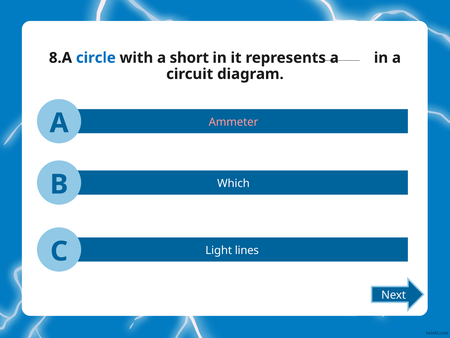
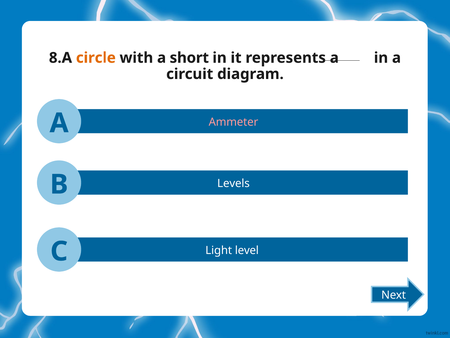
circle colour: blue -> orange
Which: Which -> Levels
lines: lines -> level
